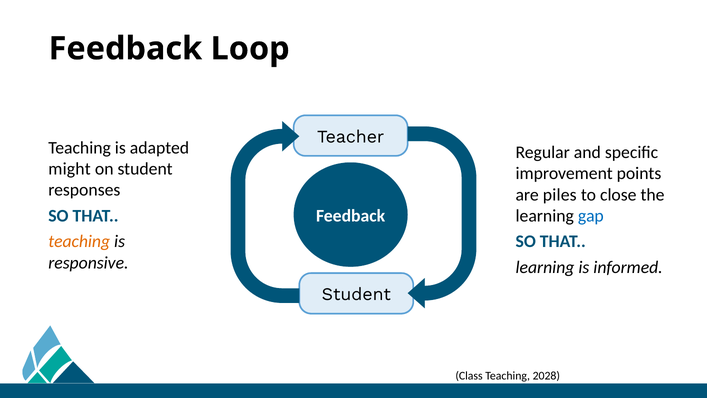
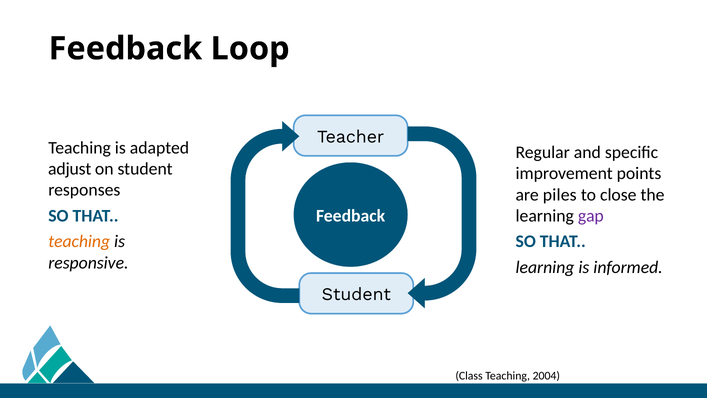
might: might -> adjust
gap colour: blue -> purple
2028: 2028 -> 2004
